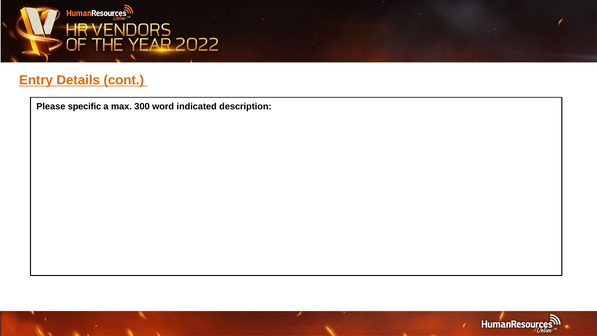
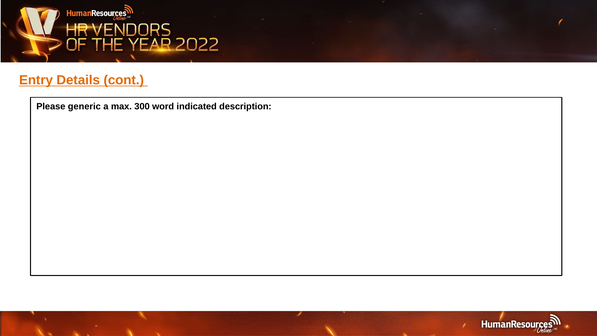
specific: specific -> generic
